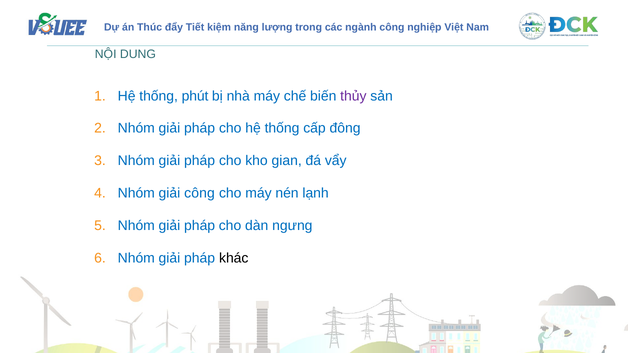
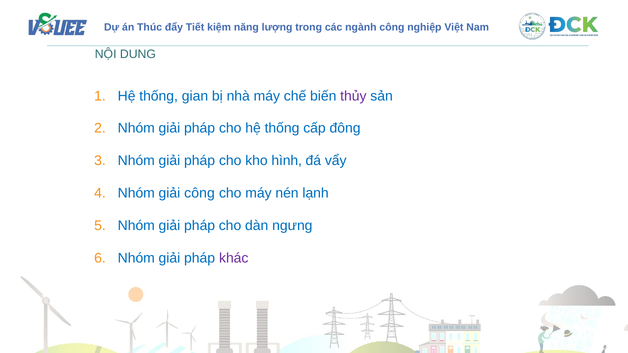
phút: phút -> gian
gian: gian -> hình
khác colour: black -> purple
